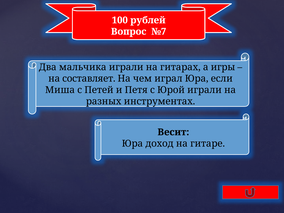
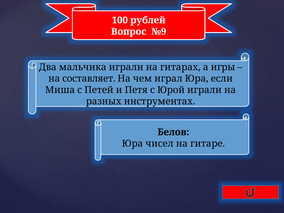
№7: №7 -> №9
Весит: Весит -> Белов
доход: доход -> чисел
